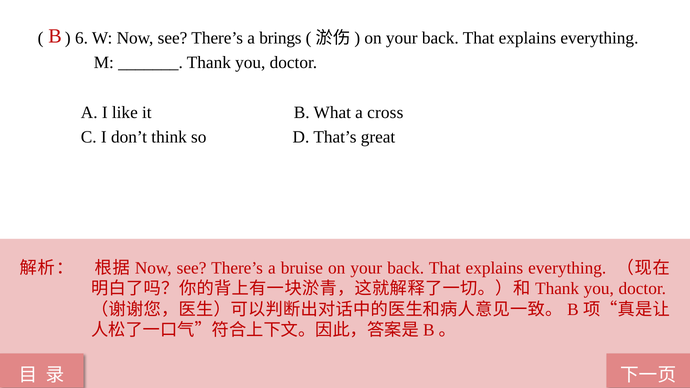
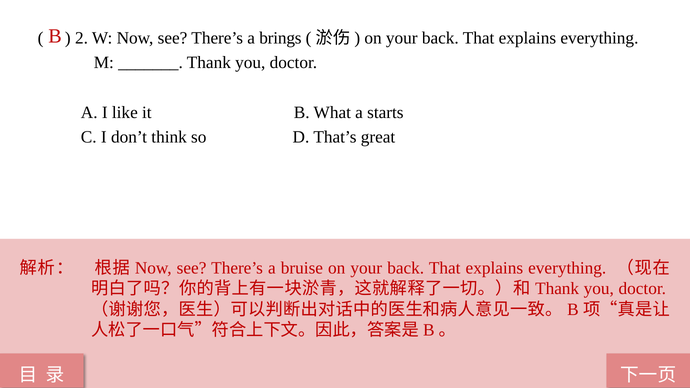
6: 6 -> 2
cross: cross -> starts
